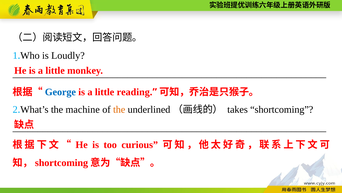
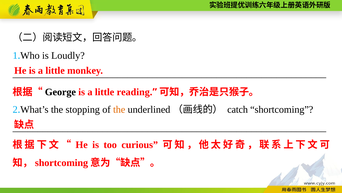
George colour: blue -> black
machine: machine -> stopping
takes: takes -> catch
